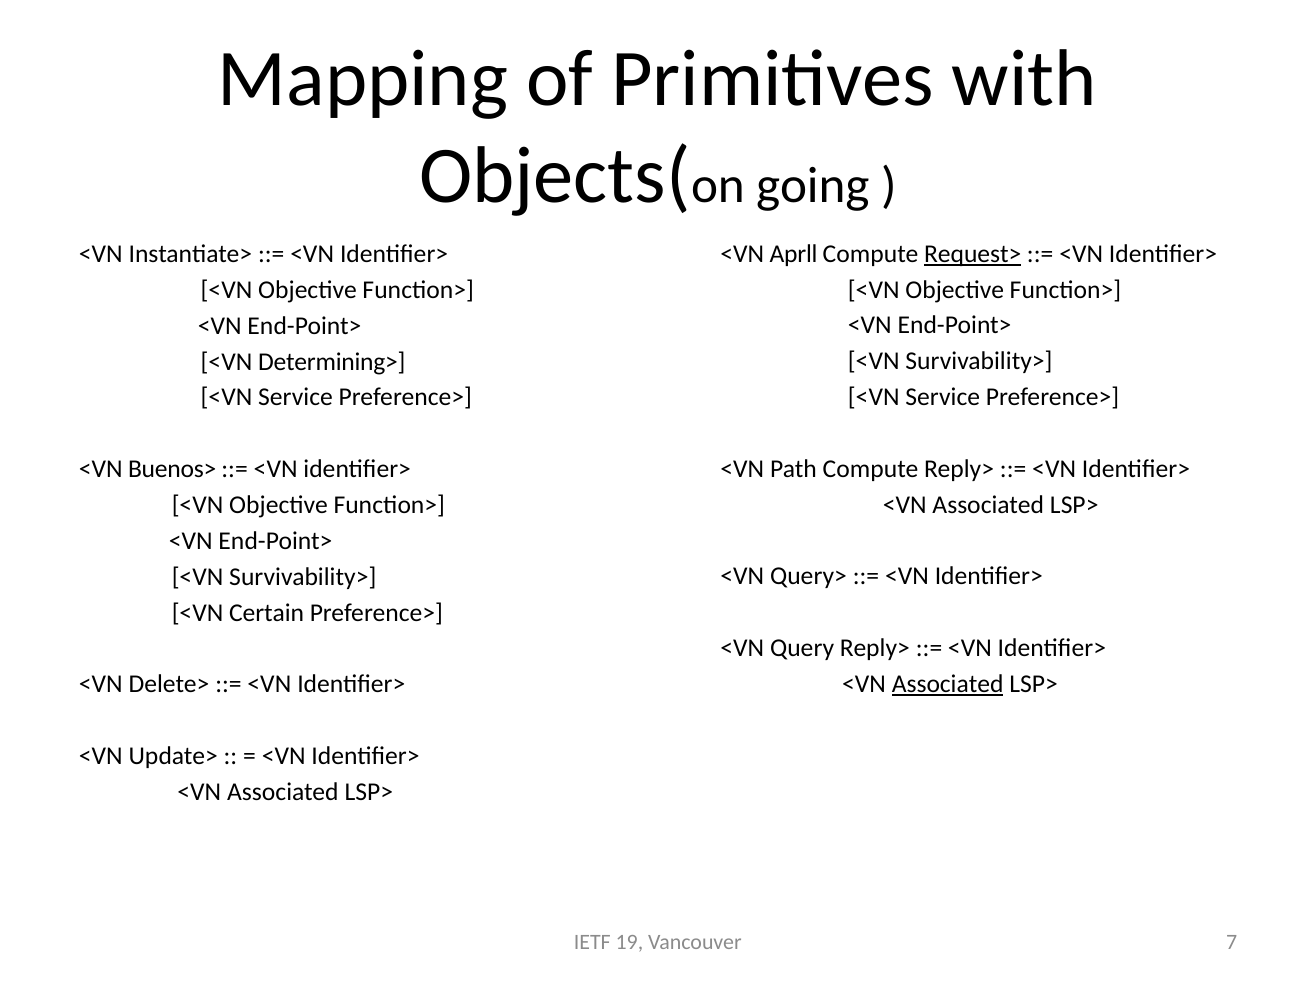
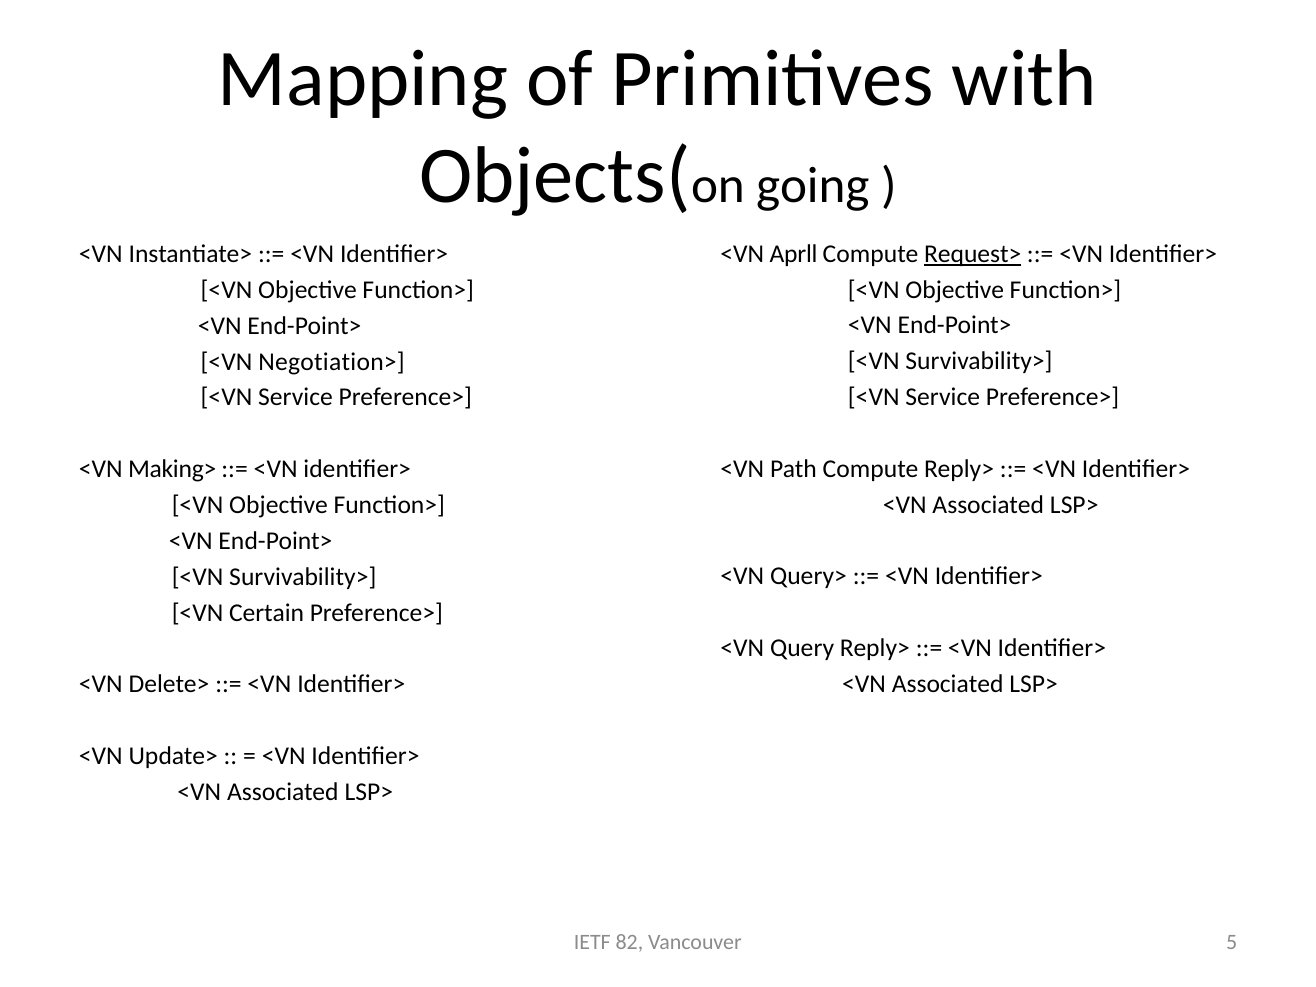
Determining>: Determining> -> Negotiation>
Buenos>: Buenos> -> Making>
Associated at (948, 684) underline: present -> none
19: 19 -> 82
7: 7 -> 5
